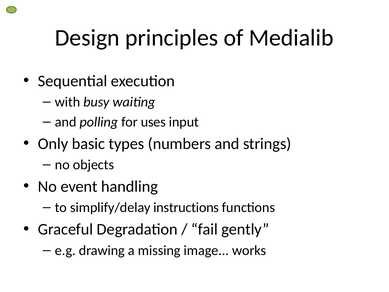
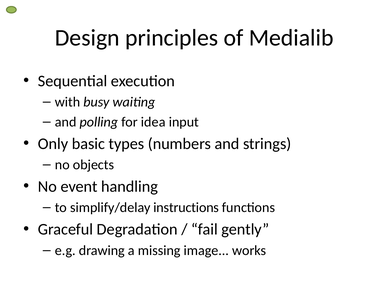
uses: uses -> idea
